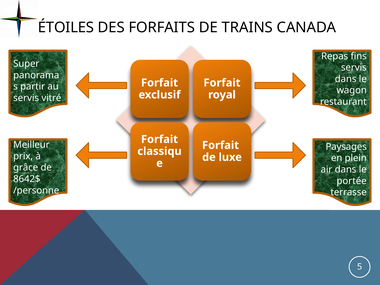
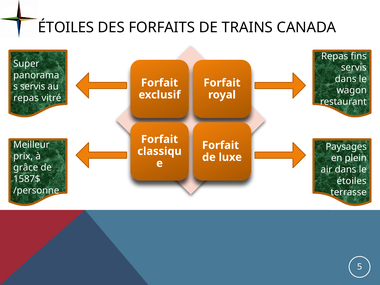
partir at (33, 87): partir -> servis
servis at (26, 98): servis -> repas
8642$: 8642$ -> 1587$
portée at (352, 181): portée -> étoiles
